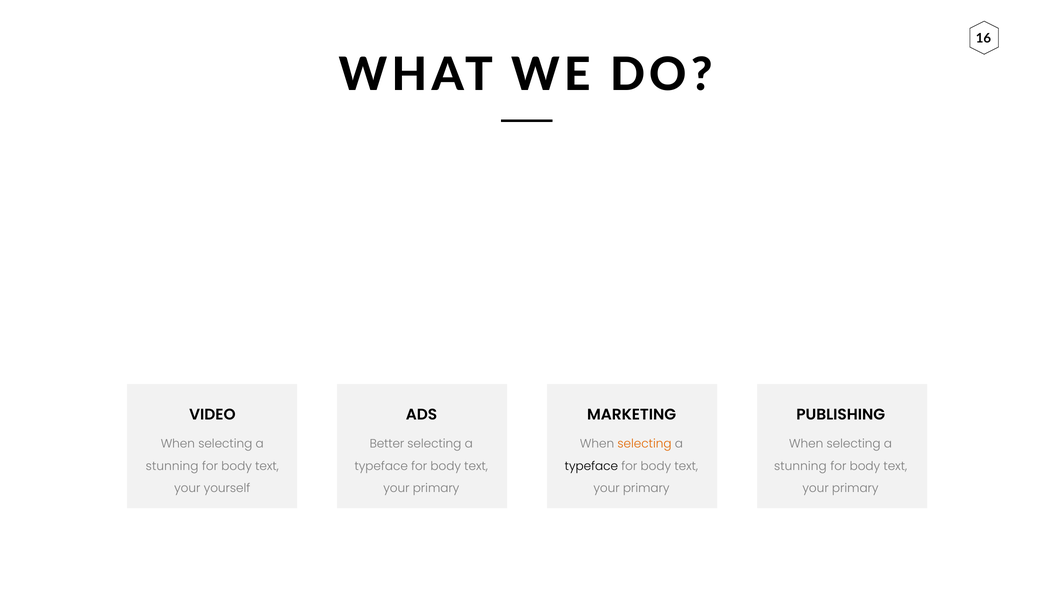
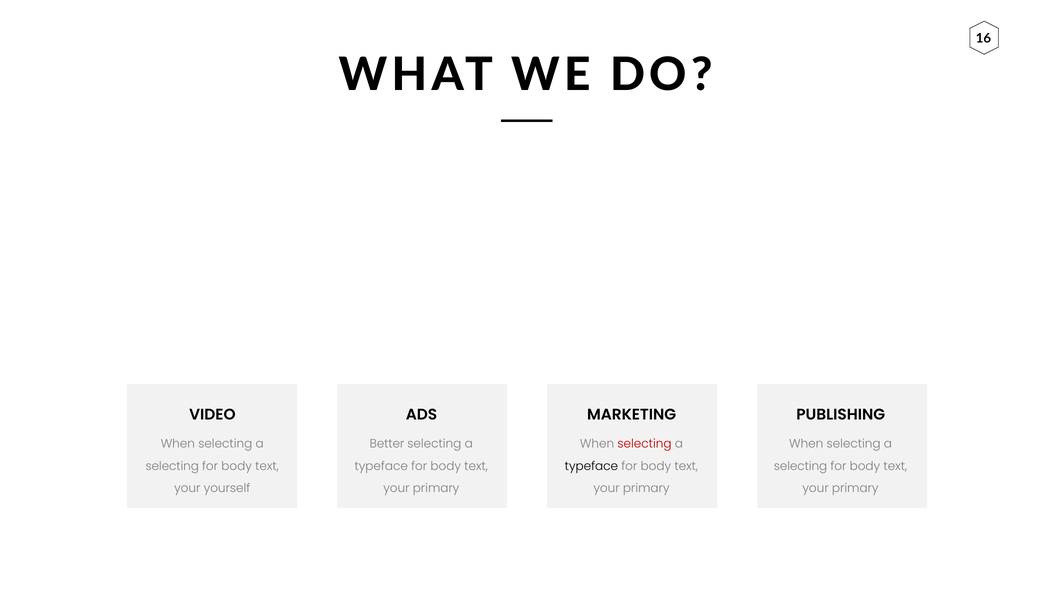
selecting at (644, 444) colour: orange -> red
stunning at (172, 466): stunning -> selecting
stunning at (800, 466): stunning -> selecting
